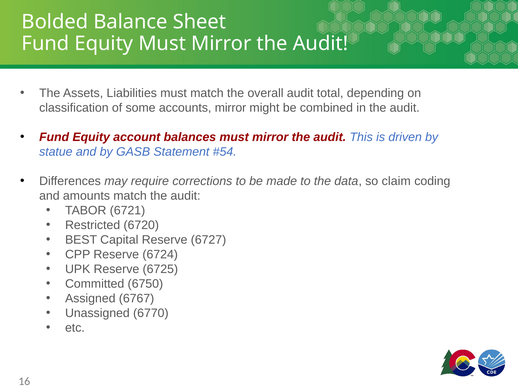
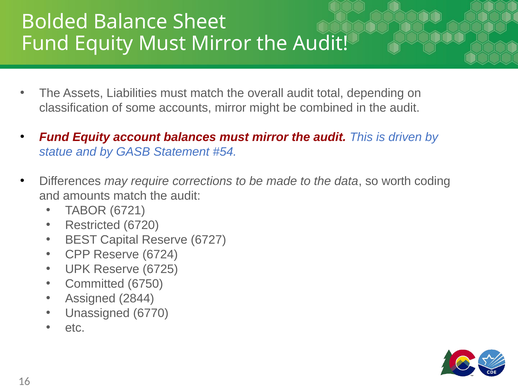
claim: claim -> worth
6767: 6767 -> 2844
